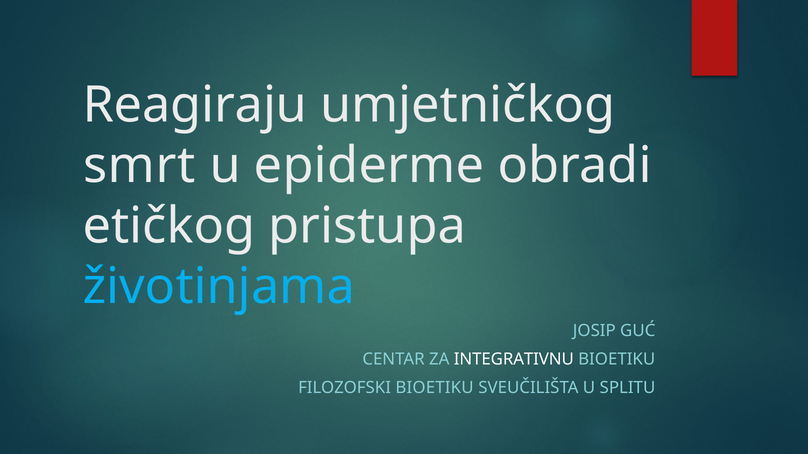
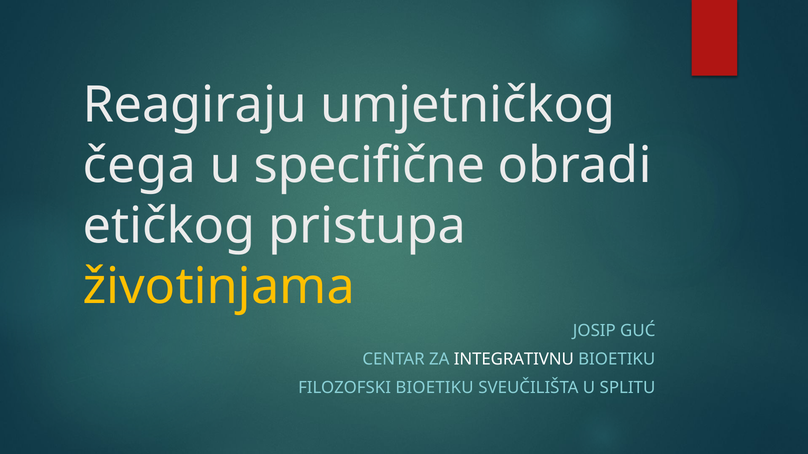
smrt: smrt -> čega
epiderme: epiderme -> specifične
životinjama colour: light blue -> yellow
